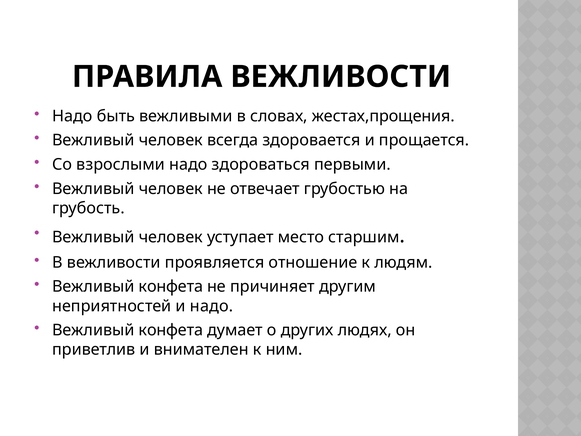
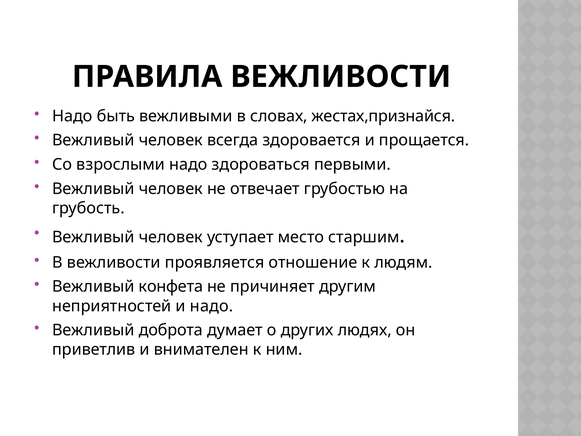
жестах,прощения: жестах,прощения -> жестах,признайся
конфета at (171, 330): конфета -> доброта
